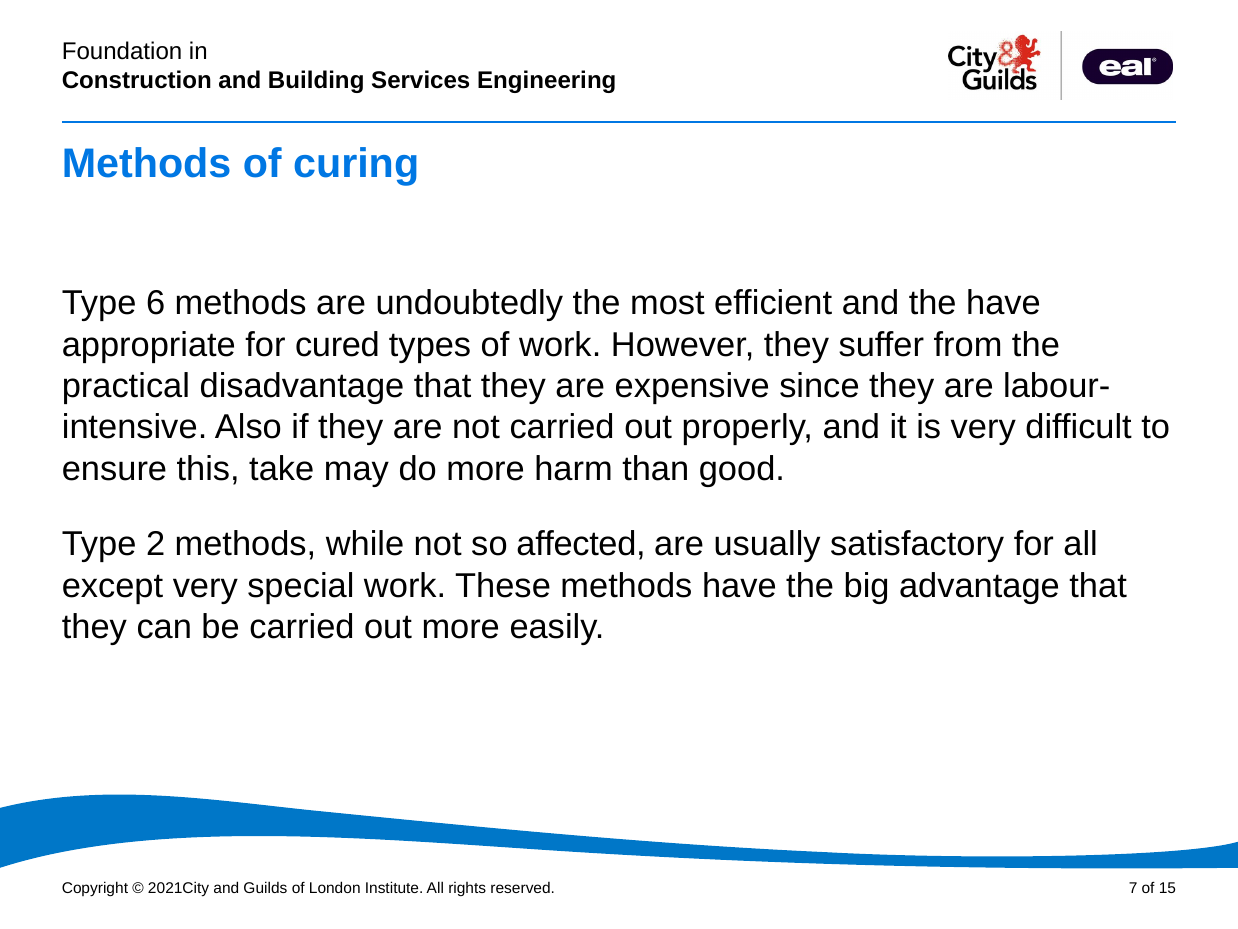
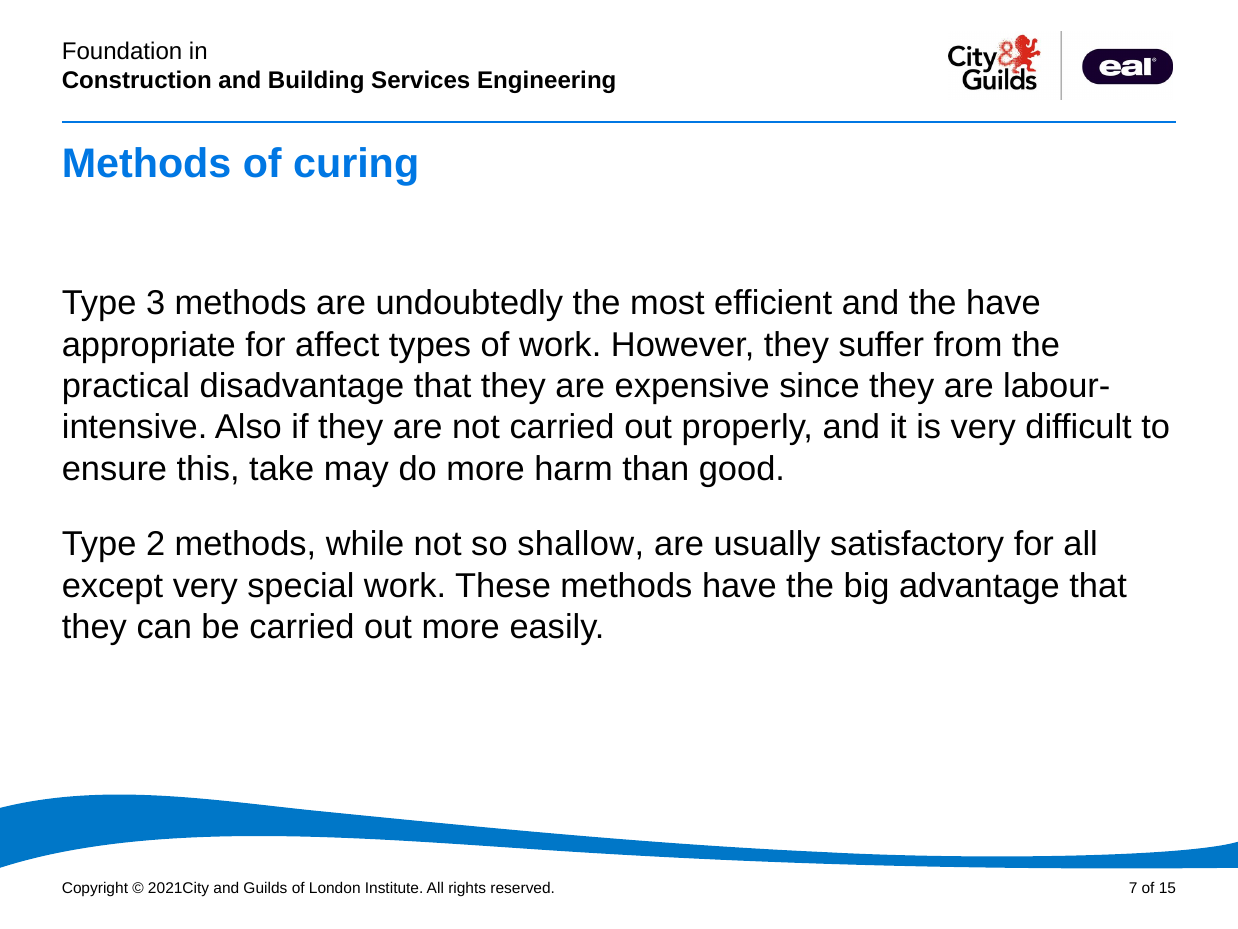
6: 6 -> 3
cured: cured -> affect
affected: affected -> shallow
